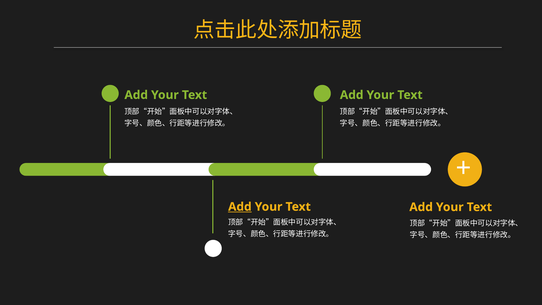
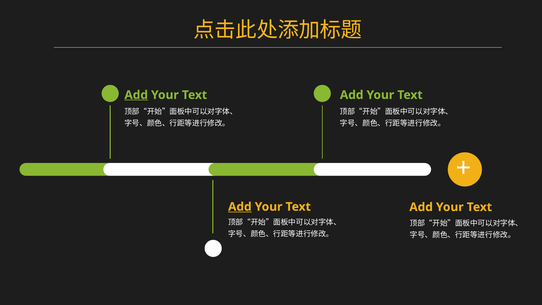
Add at (136, 95) underline: none -> present
